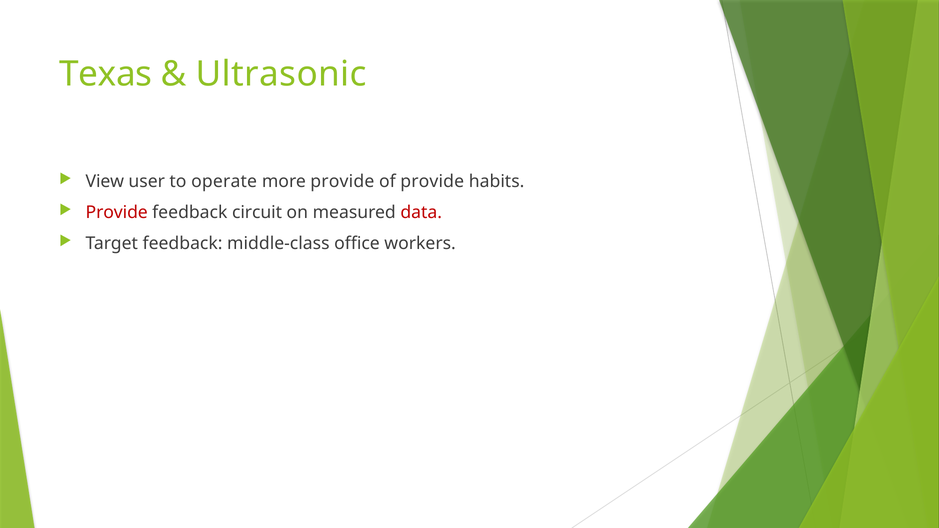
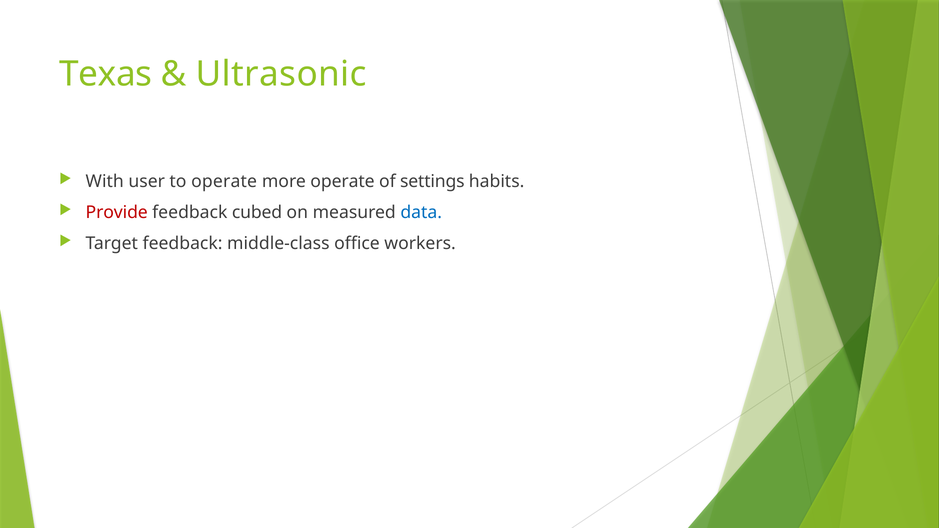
View: View -> With
more provide: provide -> operate
of provide: provide -> settings
circuit: circuit -> cubed
data colour: red -> blue
